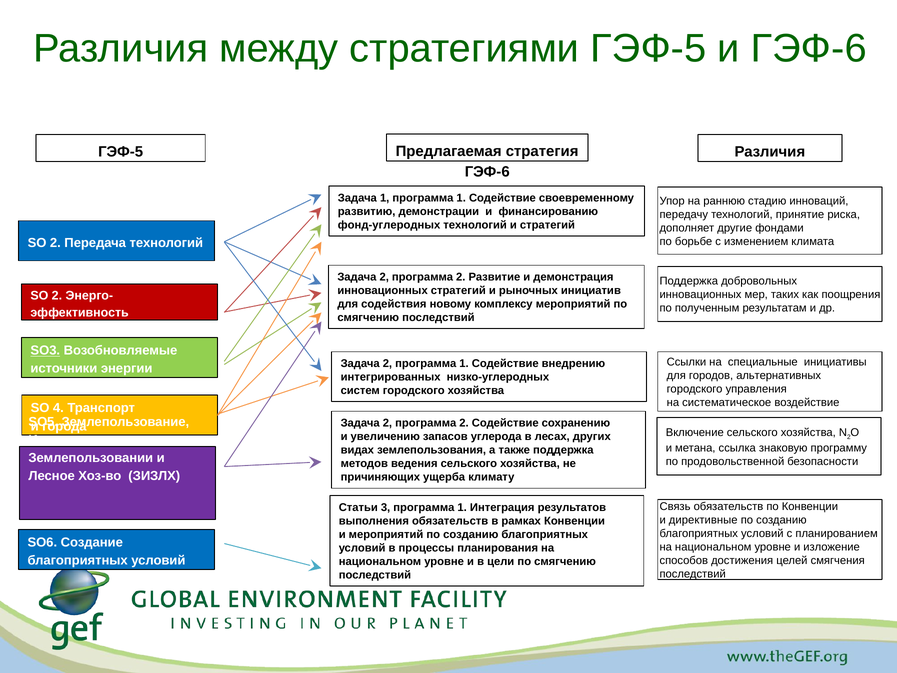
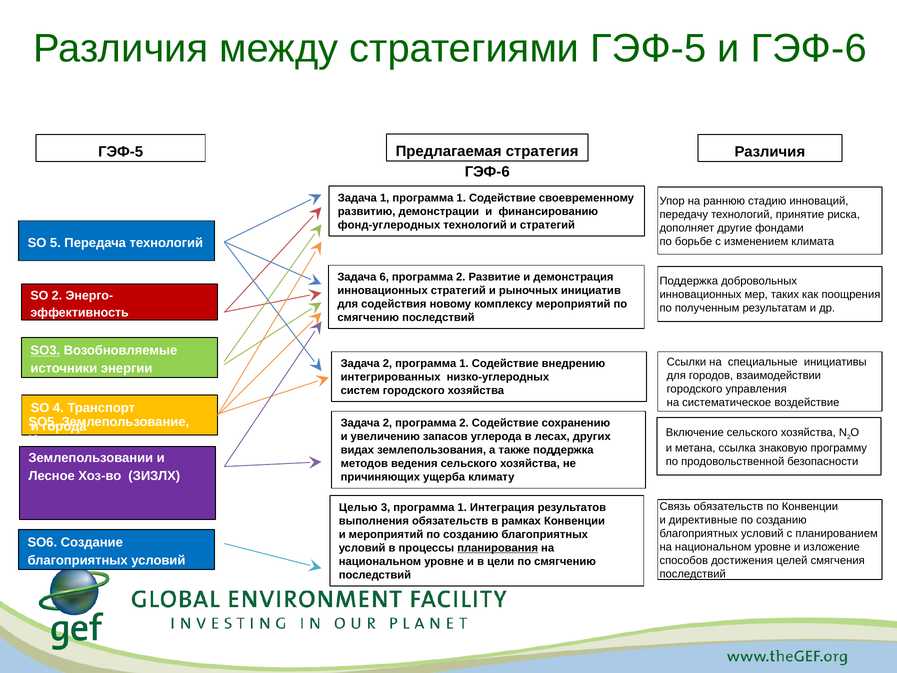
2 at (55, 243): 2 -> 5
2 at (384, 277): 2 -> 6
альтернативных: альтернативных -> взаимодействии
Статьи: Статьи -> Целью
планирования underline: none -> present
